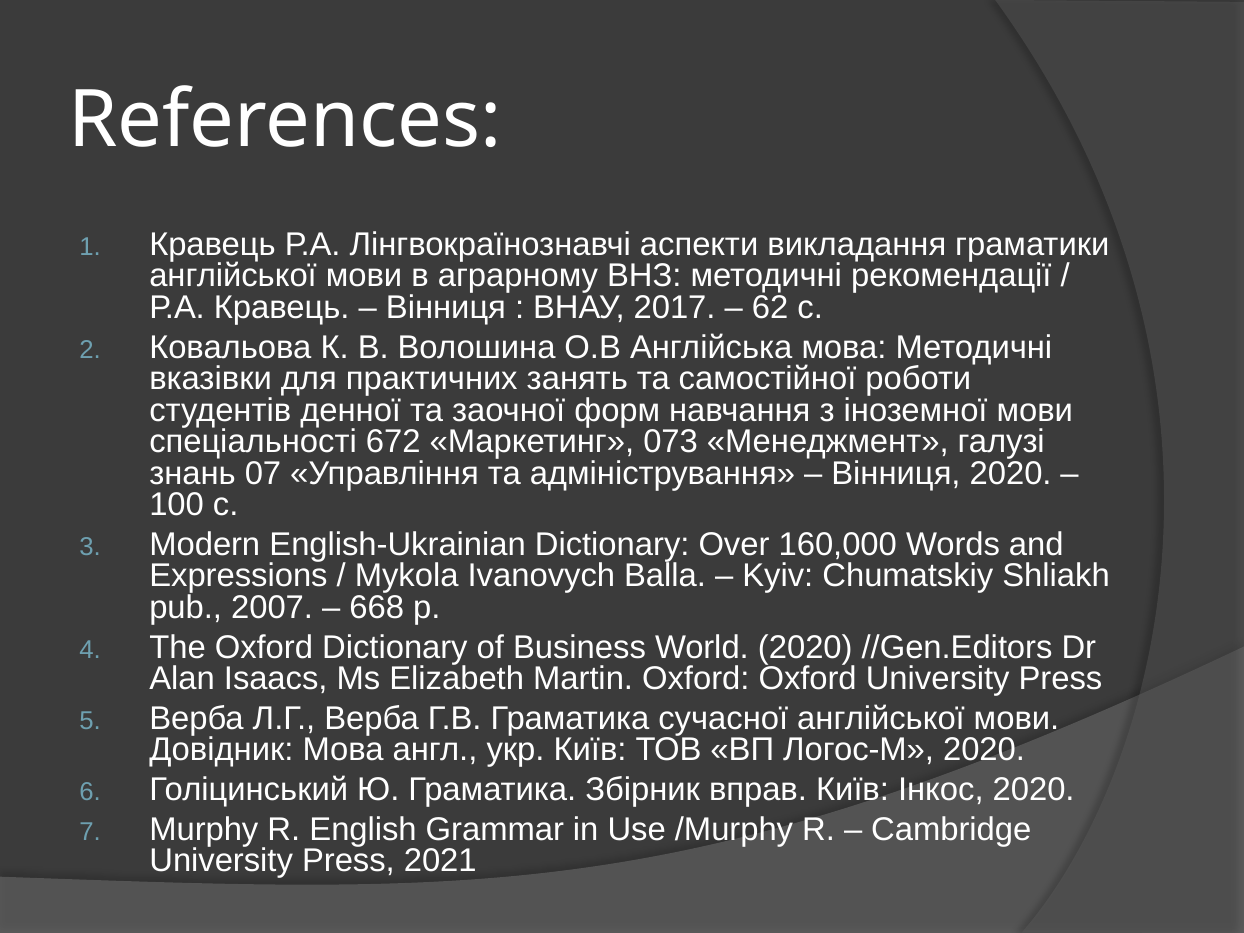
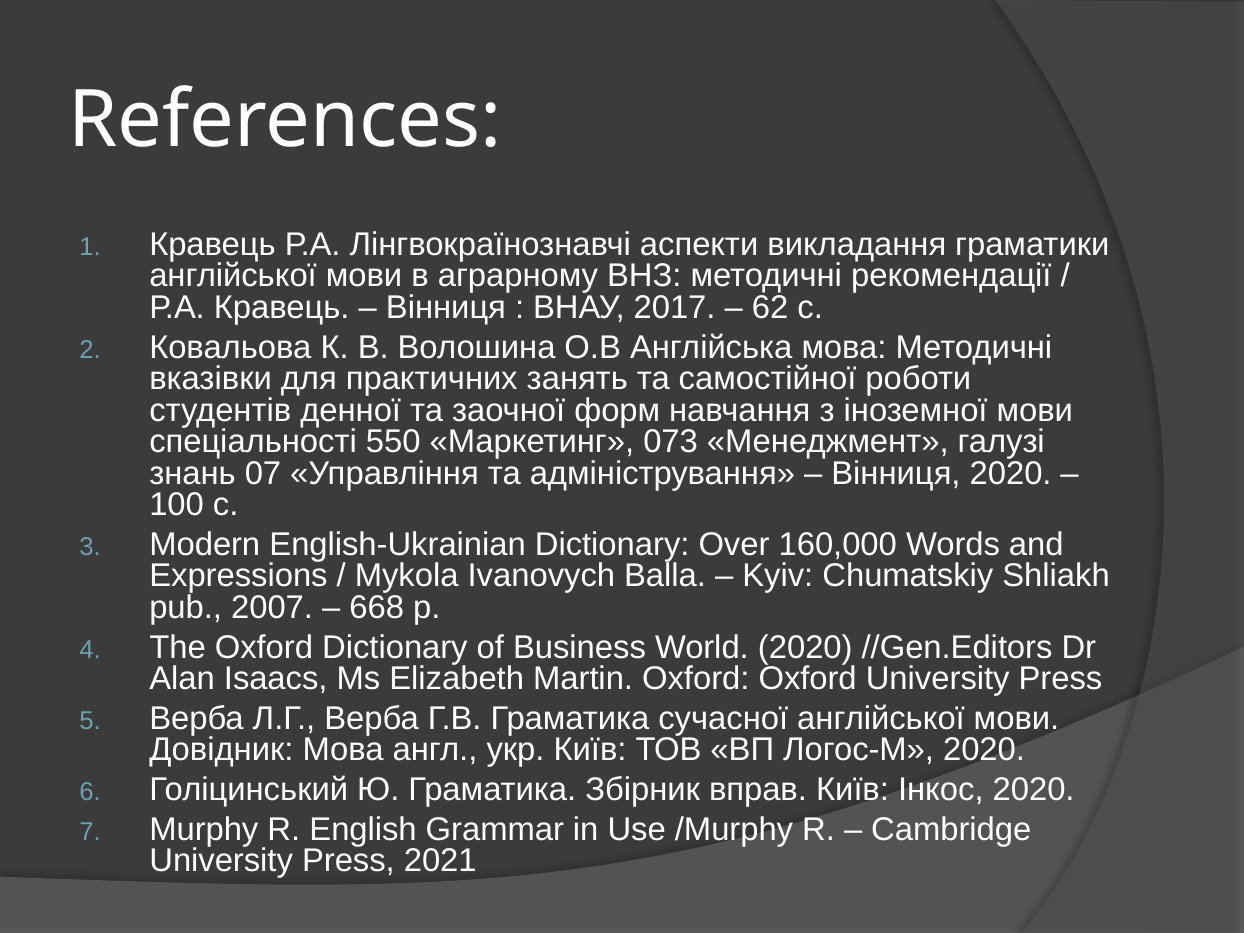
672: 672 -> 550
